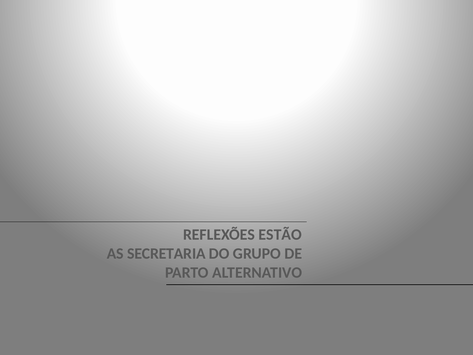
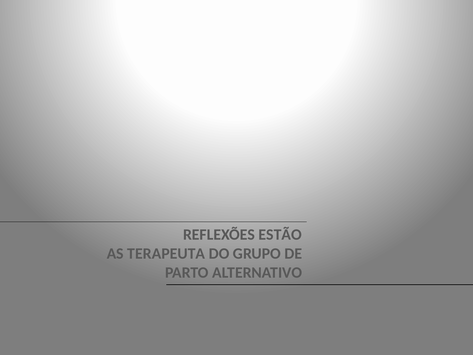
SECRETARIA: SECRETARIA -> TERAPEUTA
